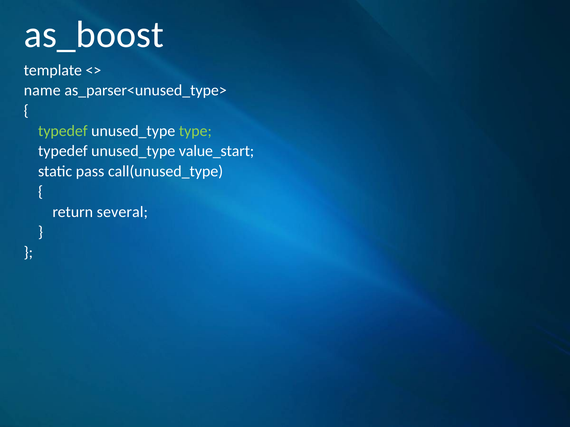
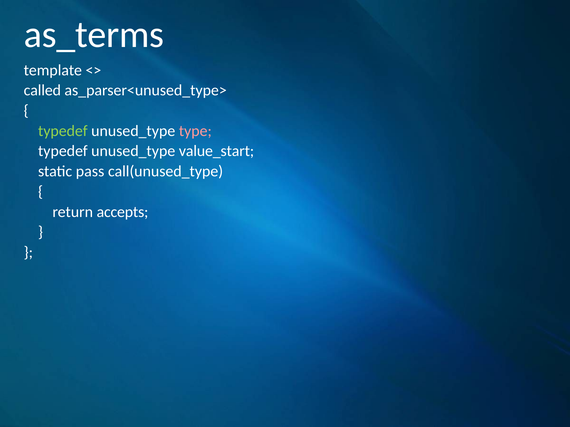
as_boost: as_boost -> as_terms
name: name -> called
type colour: light green -> pink
several: several -> accepts
